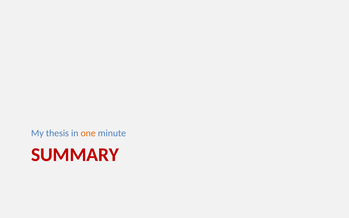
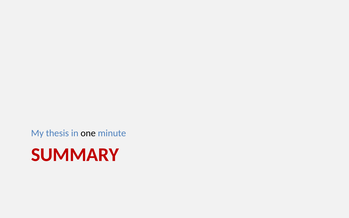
one colour: orange -> black
